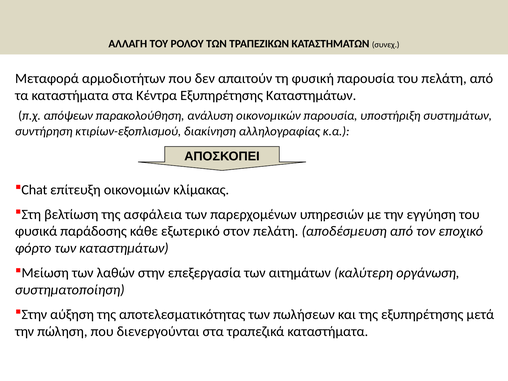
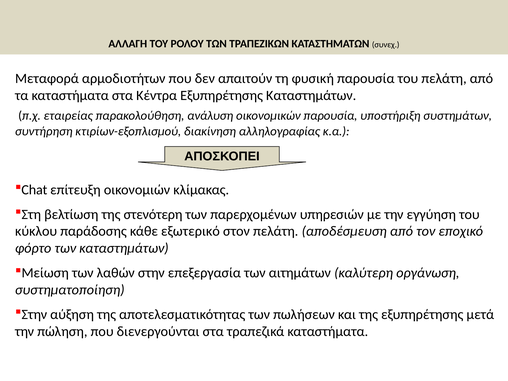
απόψεων: απόψεων -> εταιρείας
ασφάλεια: ασφάλεια -> στενότερη
φυσικά: φυσικά -> κύκλου
